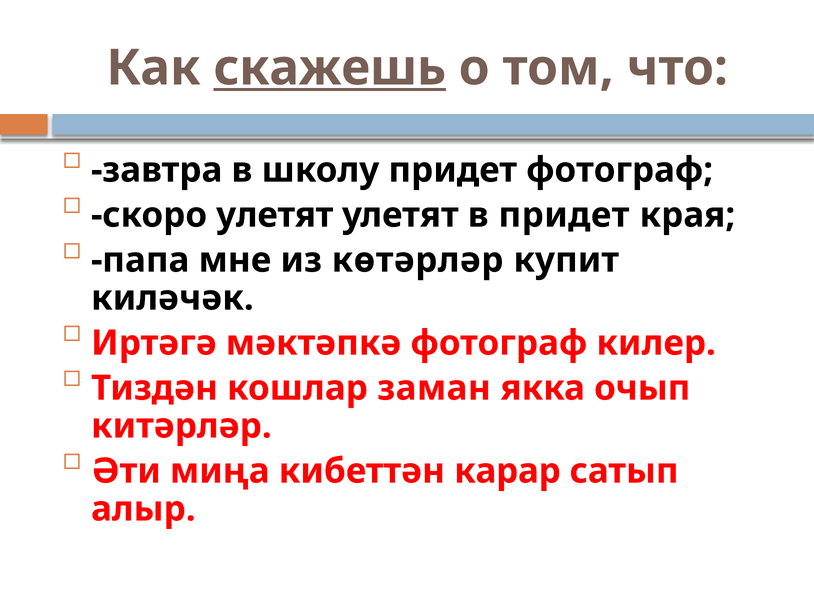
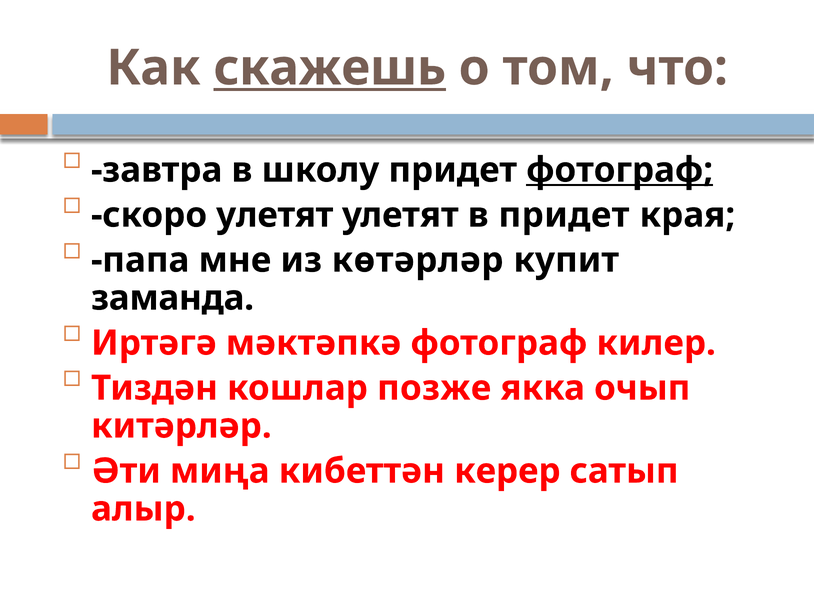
фотограф at (620, 170) underline: none -> present
киләчәк: киләчәк -> заманда
заман: заман -> позже
карар: карар -> керер
